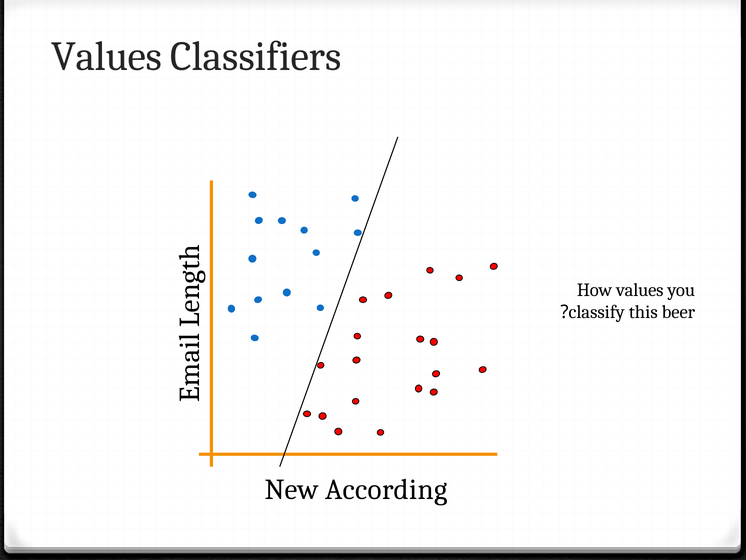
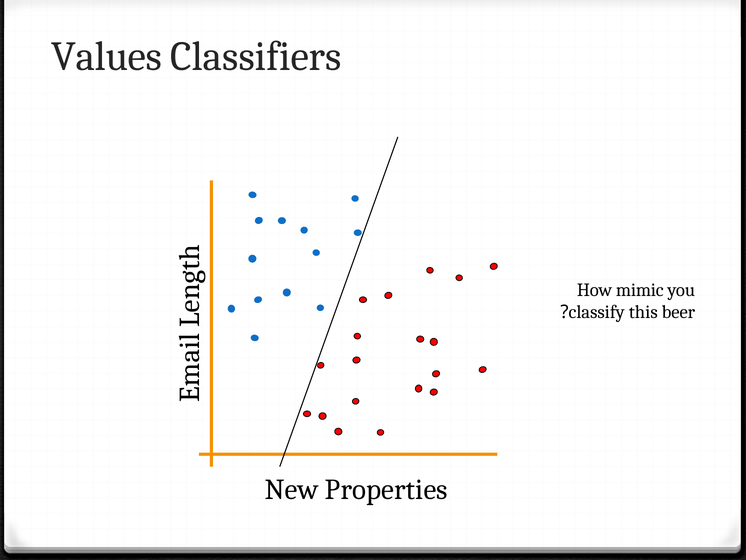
How values: values -> mimic
According: According -> Properties
